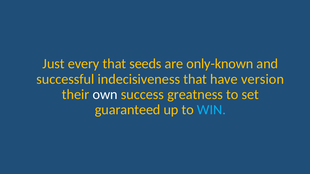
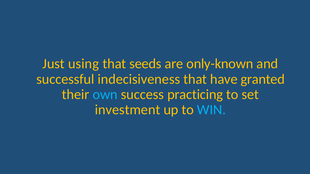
every: every -> using
version: version -> granted
own colour: white -> light blue
greatness: greatness -> practicing
guaranteed: guaranteed -> investment
